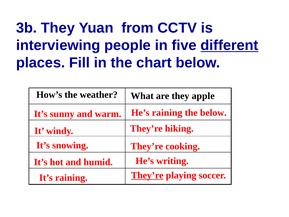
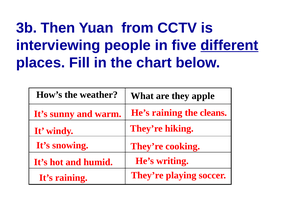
3b They: They -> Then
the below: below -> cleans
They’re at (147, 175) underline: present -> none
